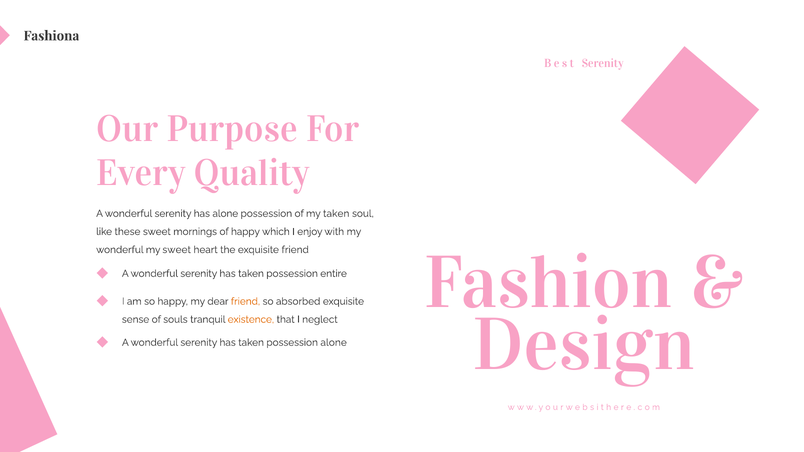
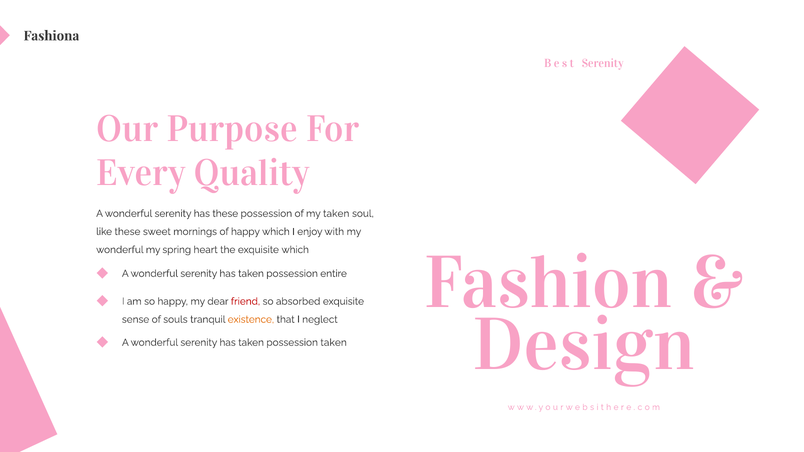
has alone: alone -> these
my sweet: sweet -> spring
exquisite friend: friend -> which
friend at (245, 302) colour: orange -> red
possession alone: alone -> taken
